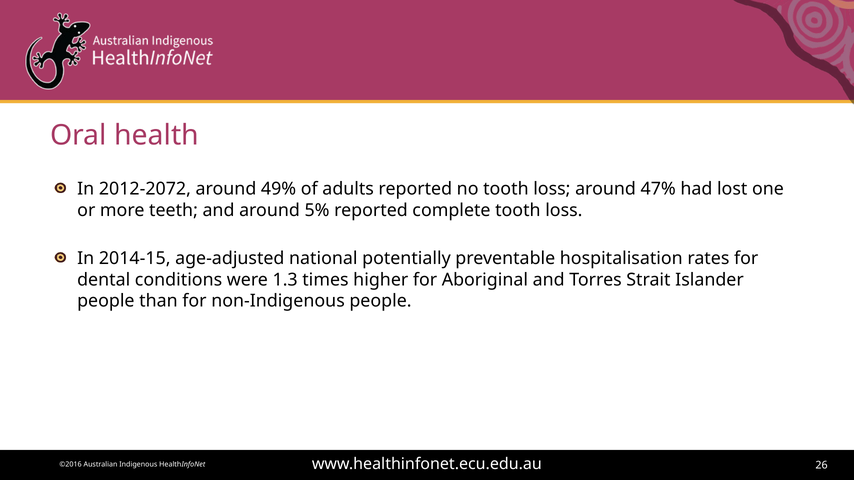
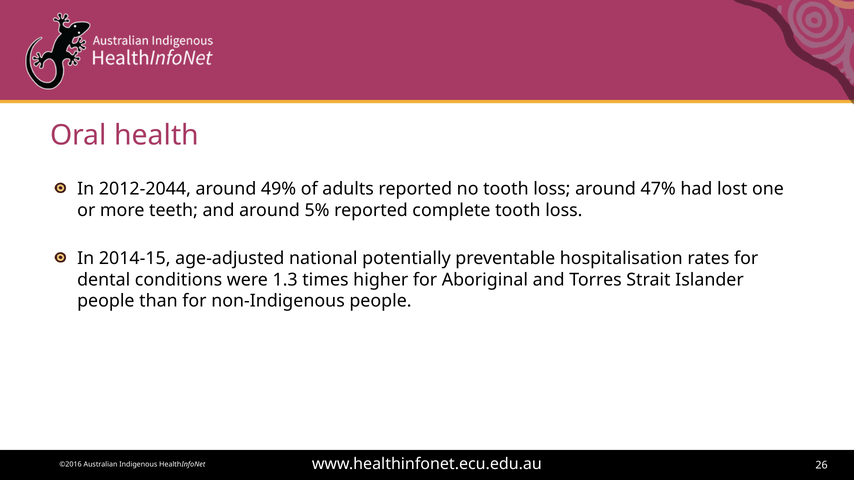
2012-2072: 2012-2072 -> 2012-2044
